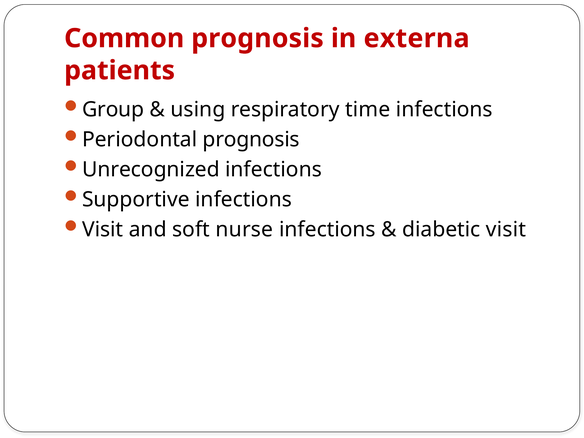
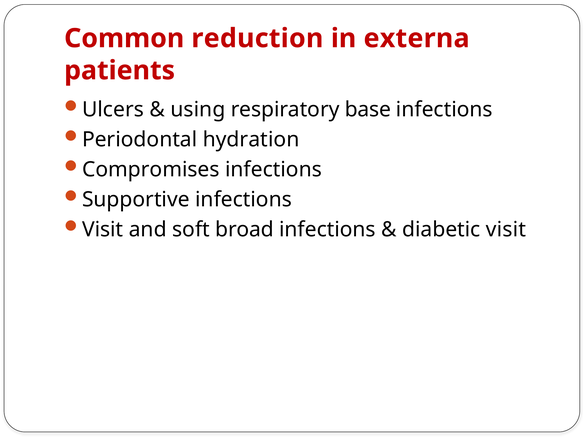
Common prognosis: prognosis -> reduction
Group: Group -> Ulcers
time: time -> base
Periodontal prognosis: prognosis -> hydration
Unrecognized: Unrecognized -> Compromises
nurse: nurse -> broad
